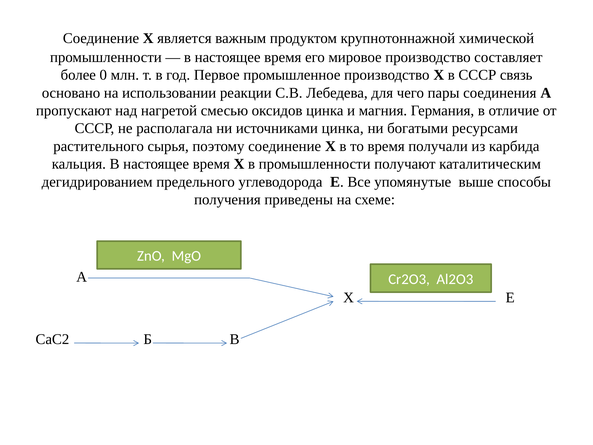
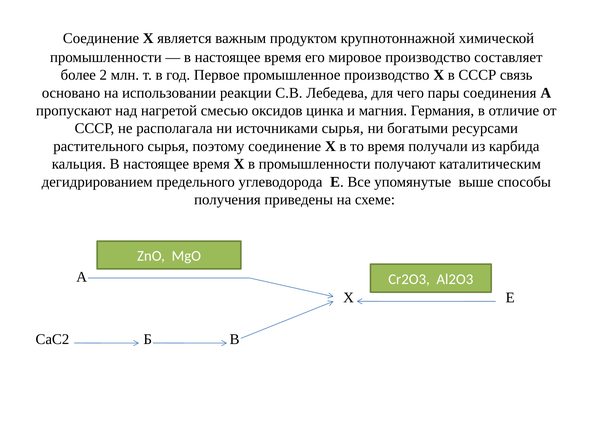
0: 0 -> 2
источниками цинка: цинка -> сырья
